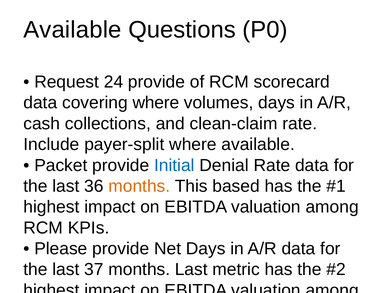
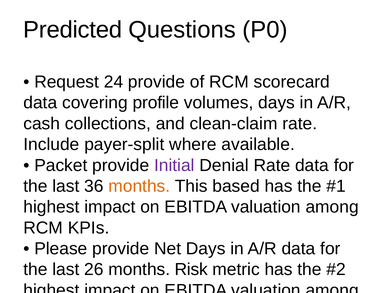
Available at (72, 30): Available -> Predicted
covering where: where -> profile
Initial colour: blue -> purple
37: 37 -> 26
months Last: Last -> Risk
